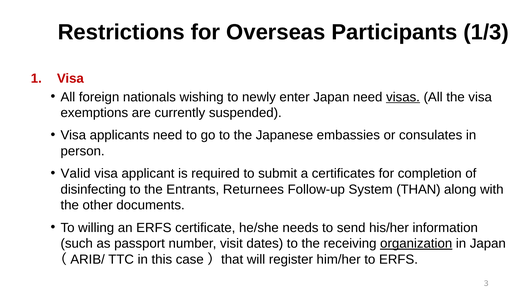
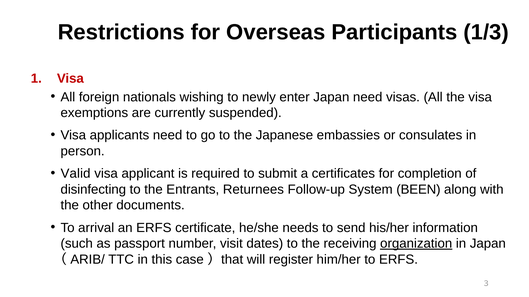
visas underline: present -> none
THAN: THAN -> BEEN
willing: willing -> arrival
